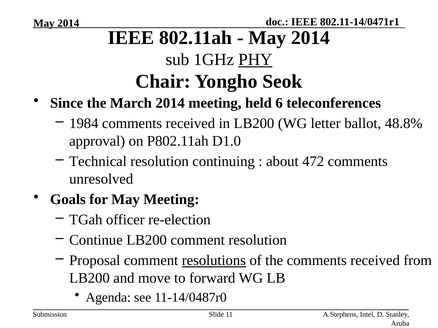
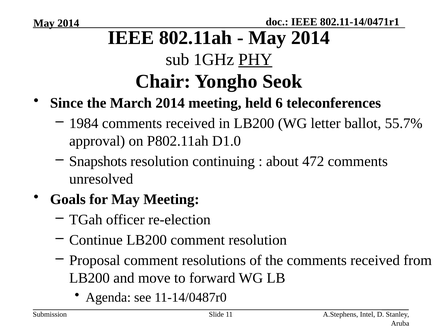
48.8%: 48.8% -> 55.7%
Technical: Technical -> Snapshots
resolutions underline: present -> none
